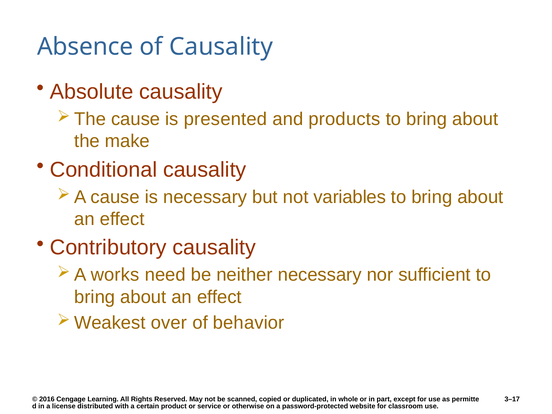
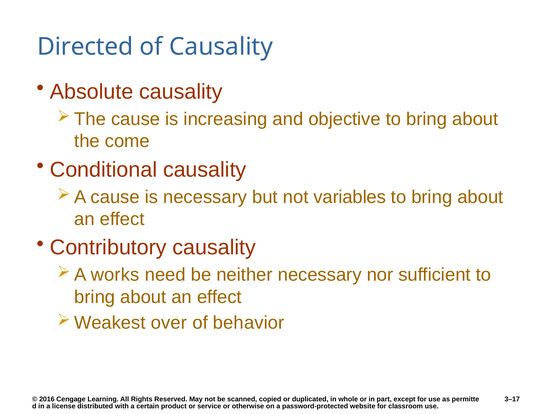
Absence: Absence -> Directed
presented: presented -> increasing
products: products -> objective
make: make -> come
